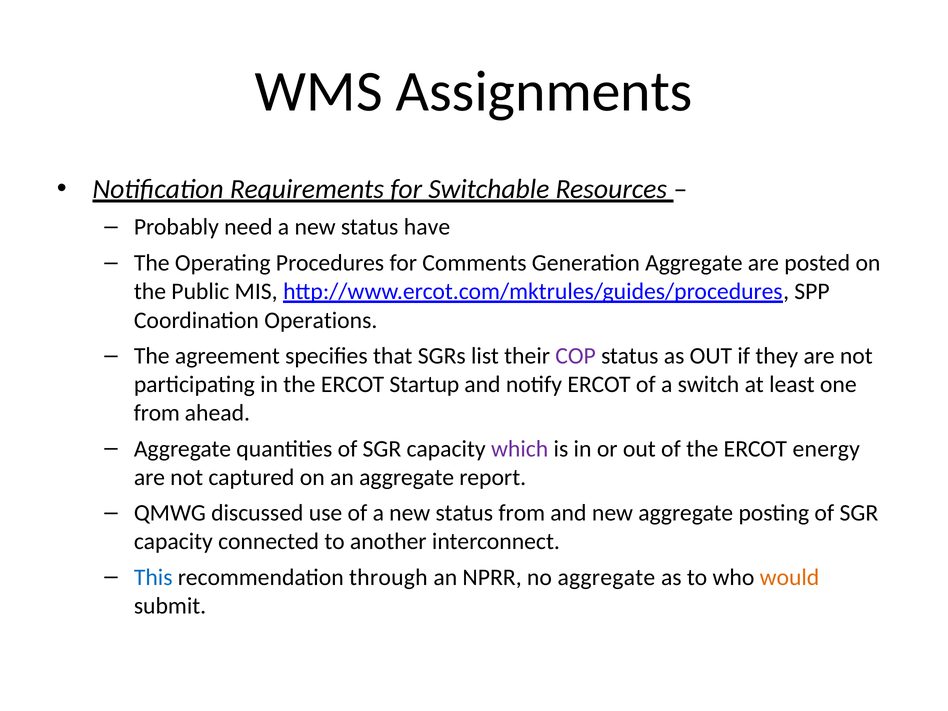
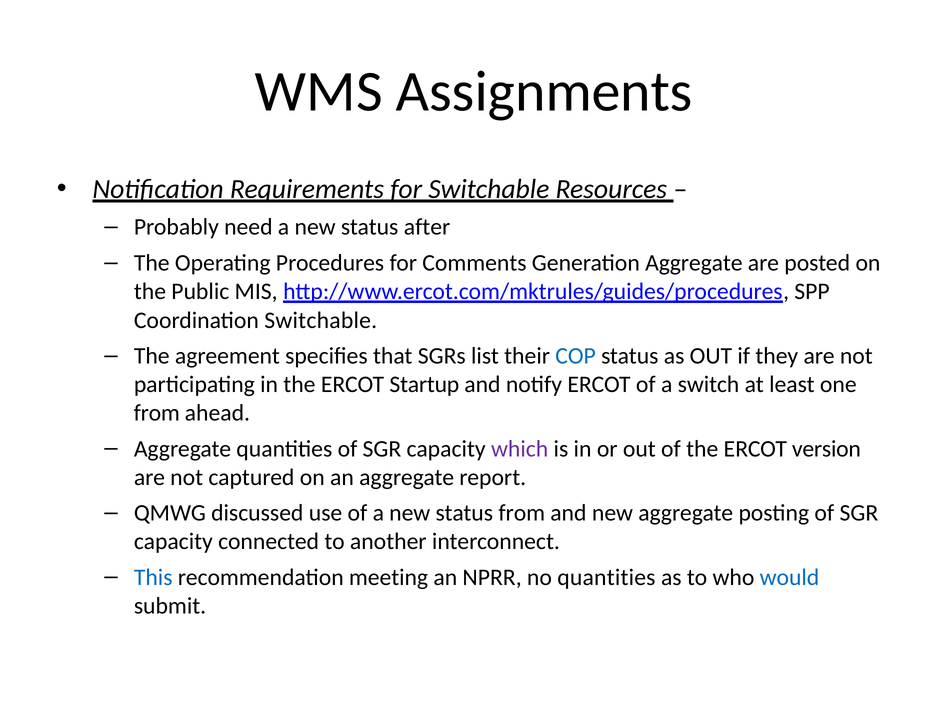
have: have -> after
Coordination Operations: Operations -> Switchable
COP colour: purple -> blue
energy: energy -> version
through: through -> meeting
no aggregate: aggregate -> quantities
would colour: orange -> blue
